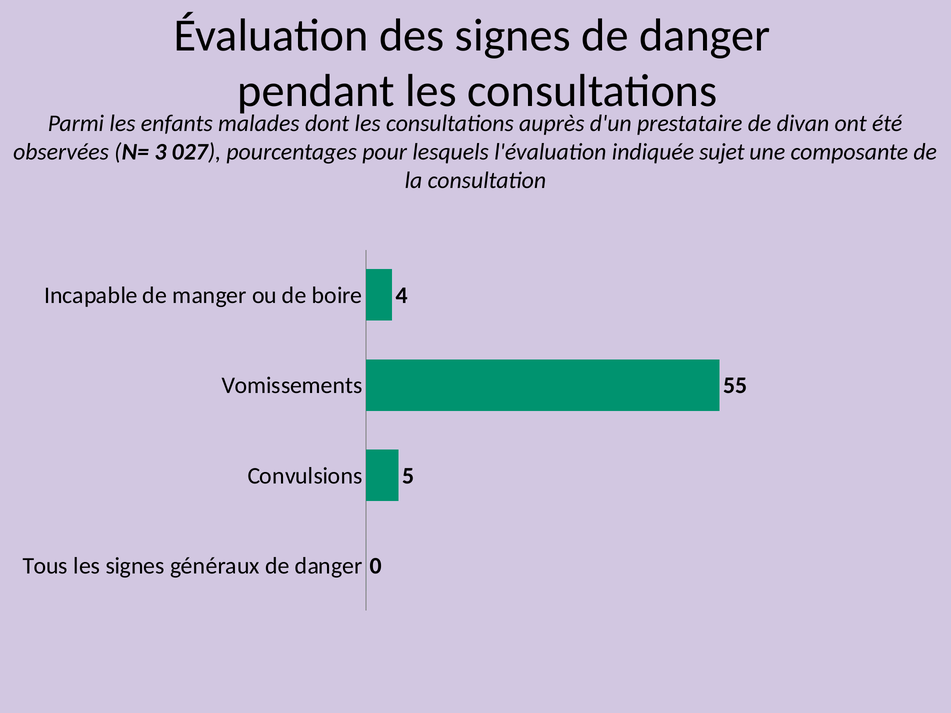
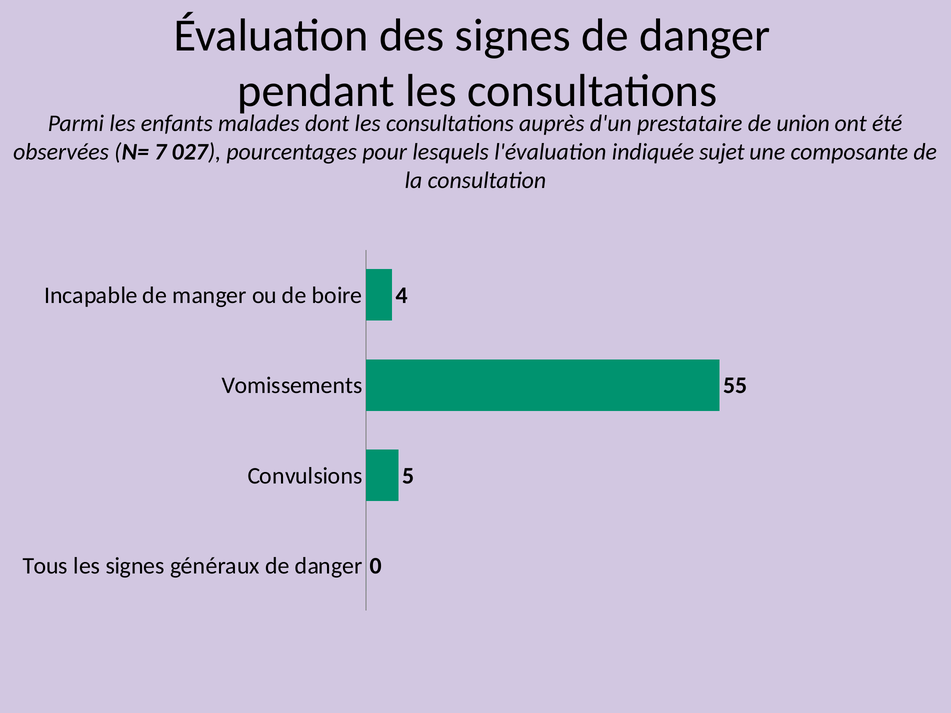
divan: divan -> union
3: 3 -> 7
